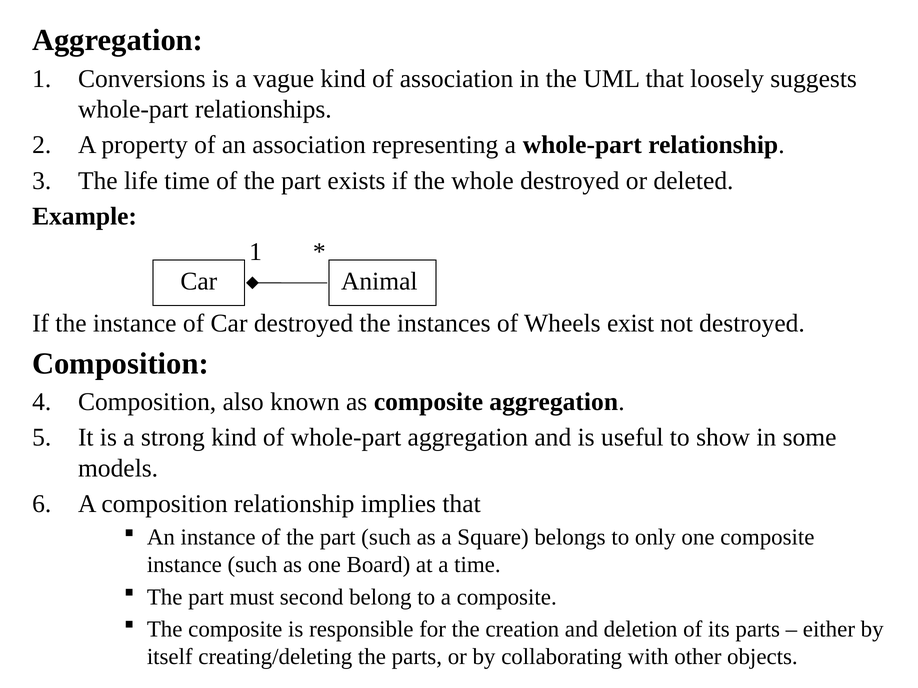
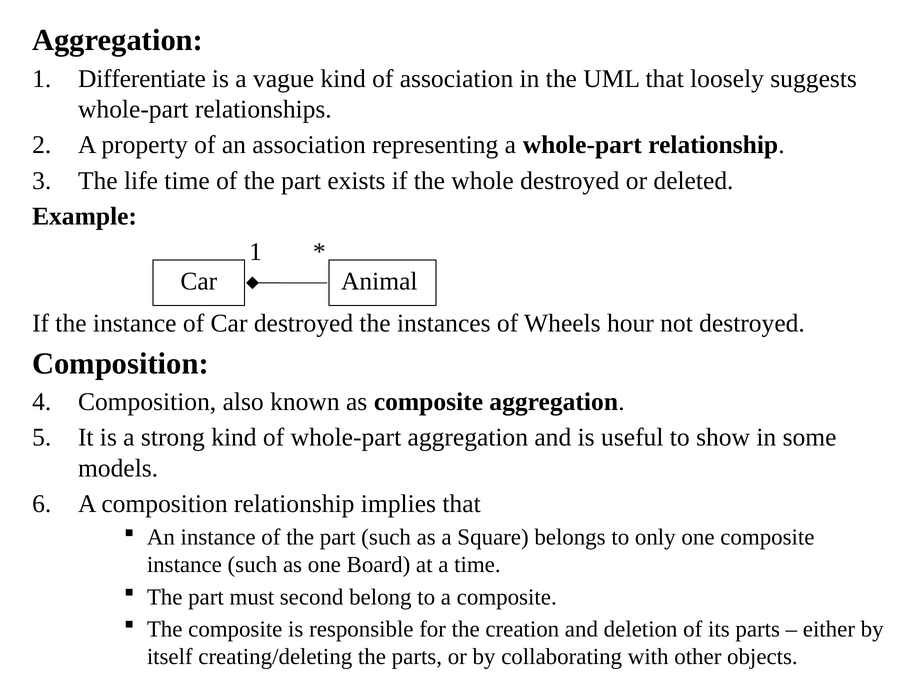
Conversions: Conversions -> Differentiate
exist: exist -> hour
